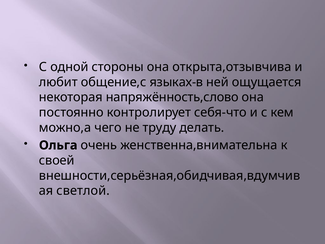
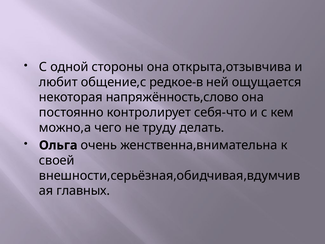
языках-в: языках-в -> редкое-в
светлой: светлой -> главных
